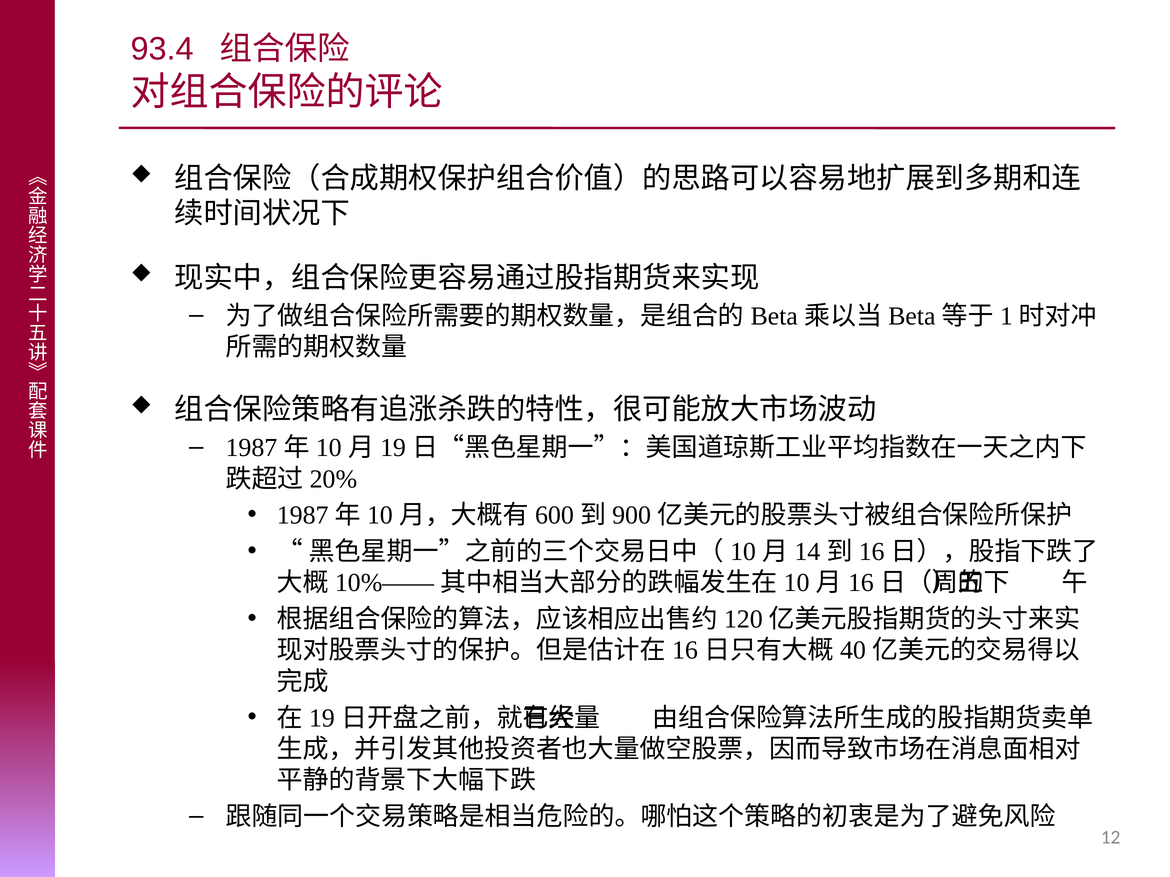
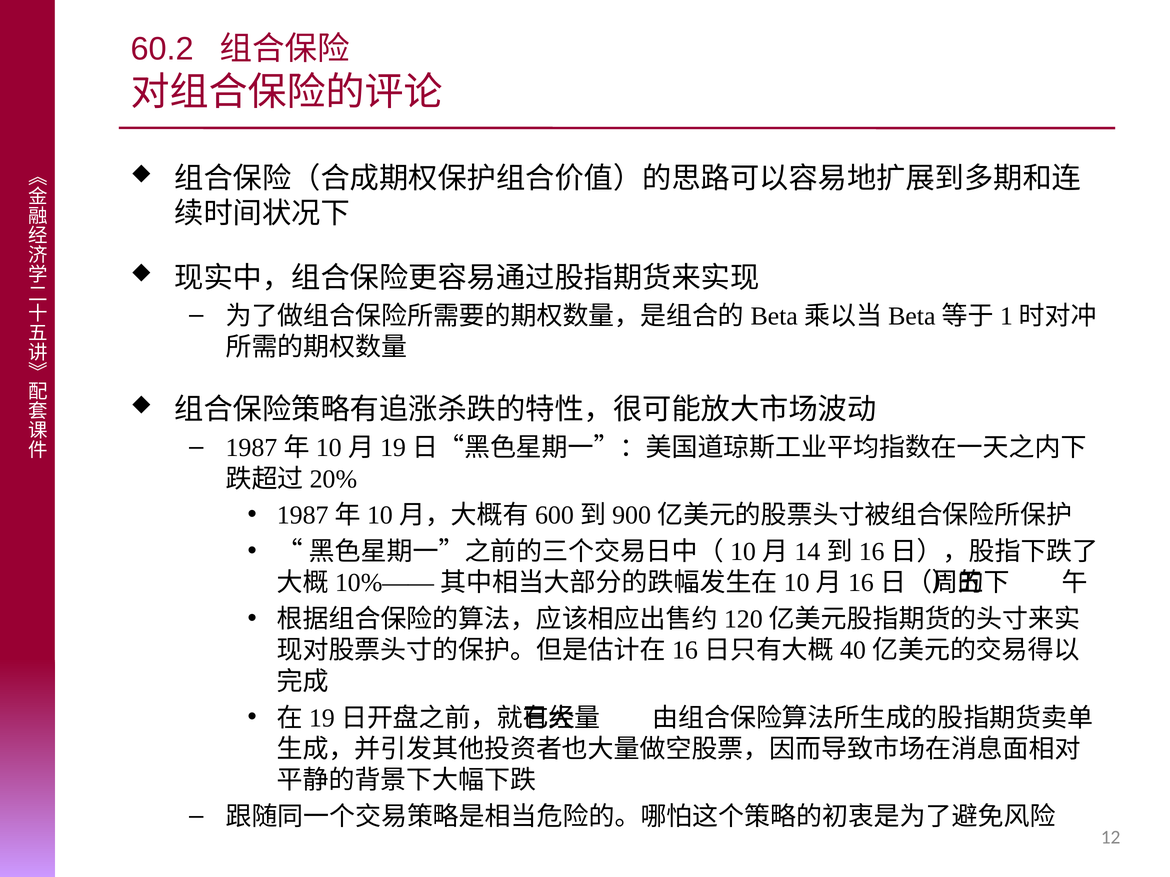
93.4: 93.4 -> 60.2
